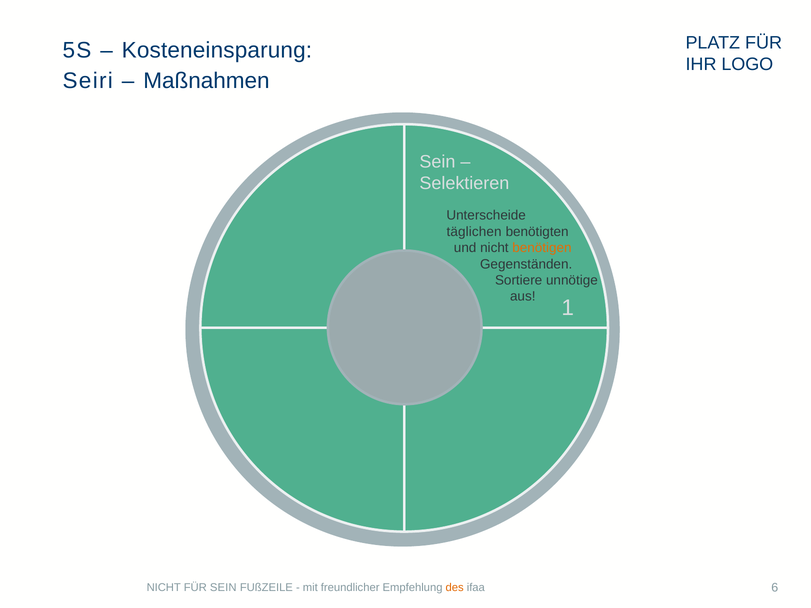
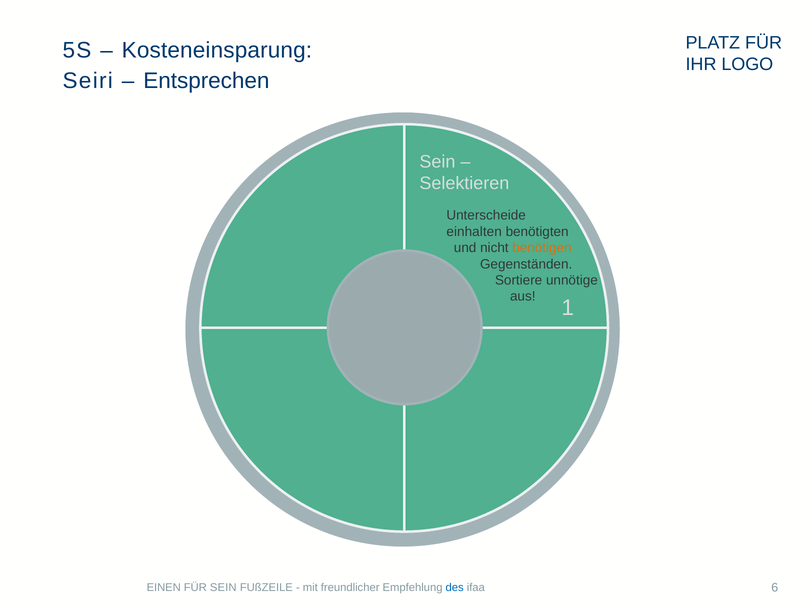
Maßnahmen: Maßnahmen -> Entsprechen
täglichen: täglichen -> einhalten
NICHT at (164, 588): NICHT -> EINEN
des colour: orange -> blue
